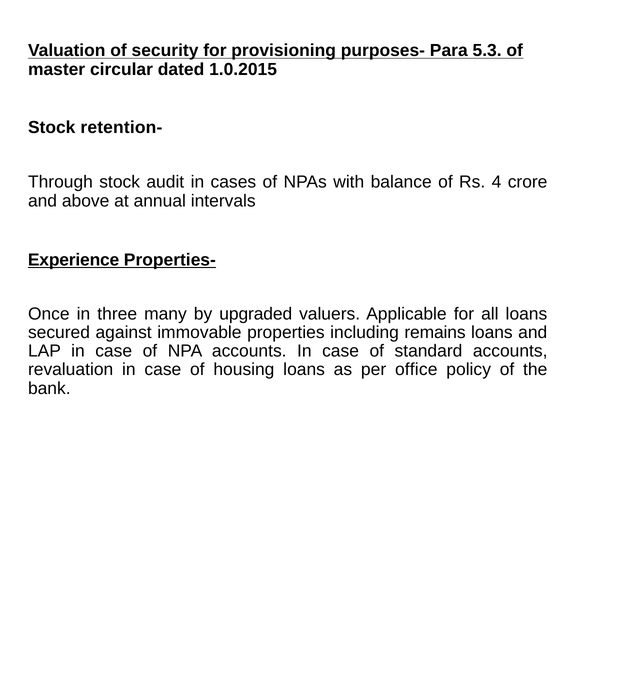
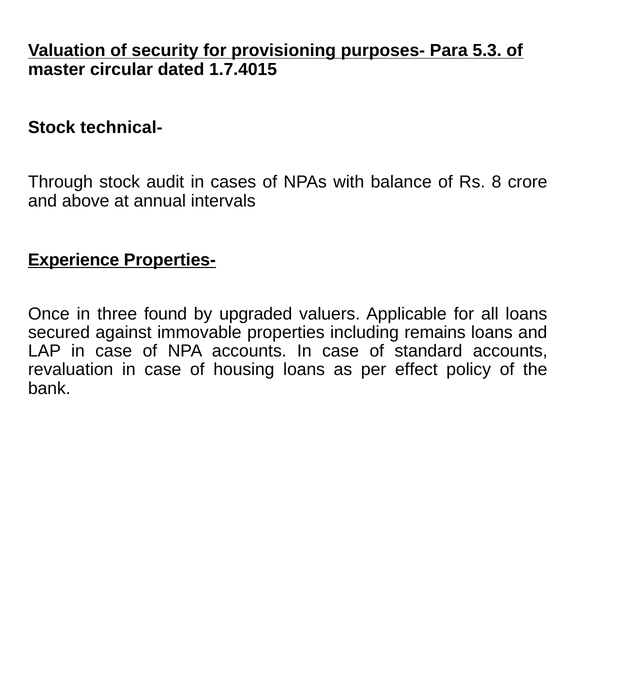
1.0.2015: 1.0.2015 -> 1.7.4015
retention-: retention- -> technical-
4: 4 -> 8
many: many -> found
office: office -> effect
